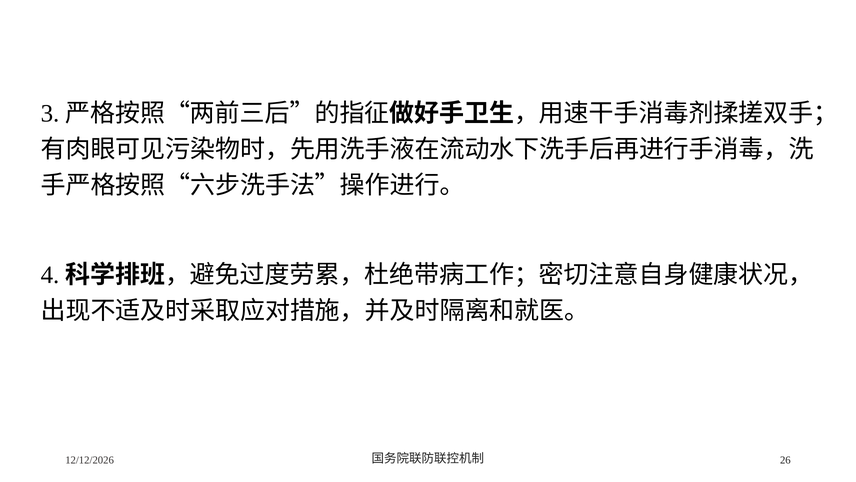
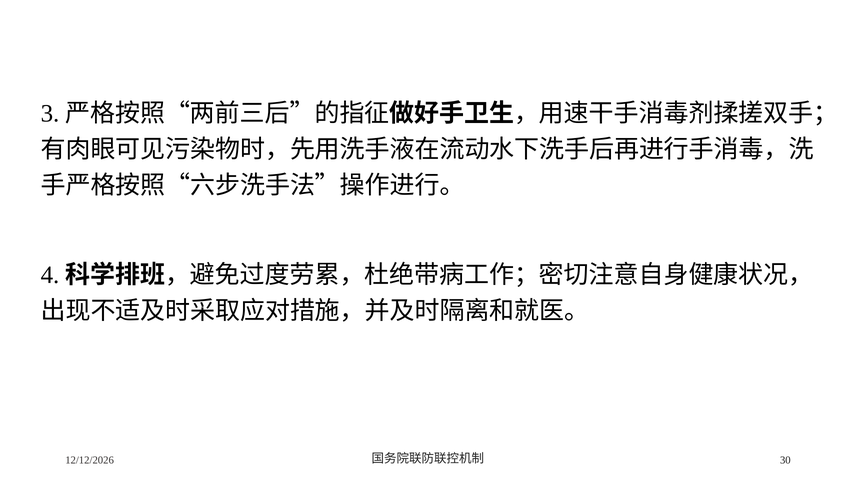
26: 26 -> 30
